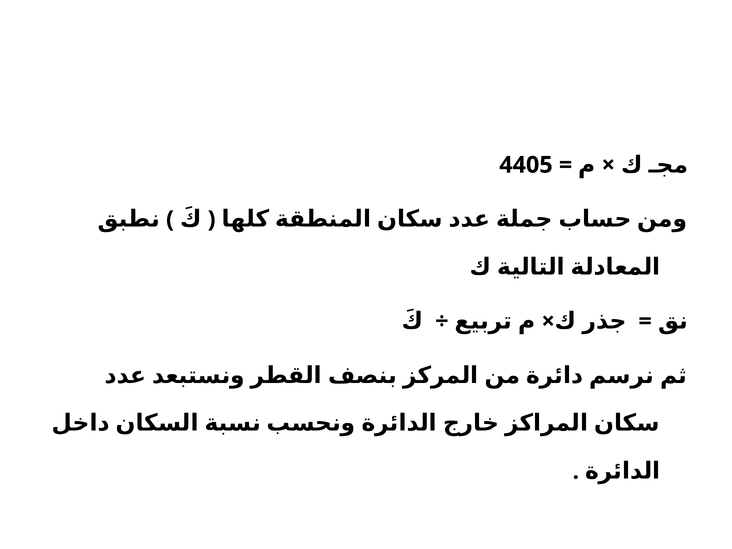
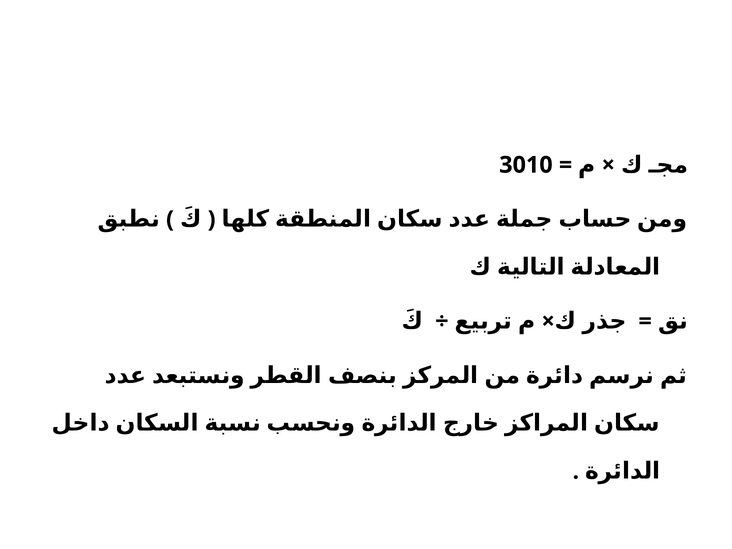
4405: 4405 -> 3010
